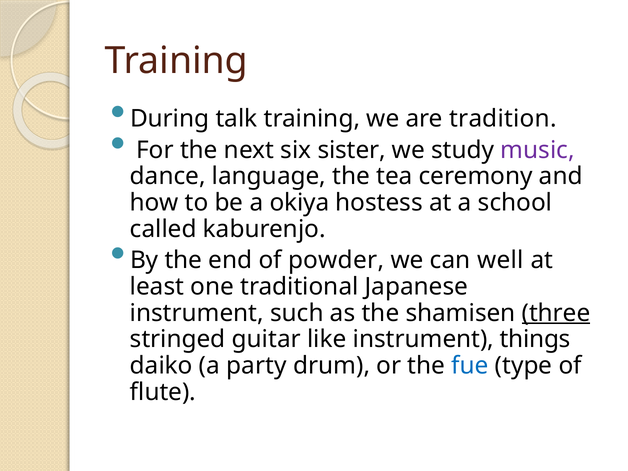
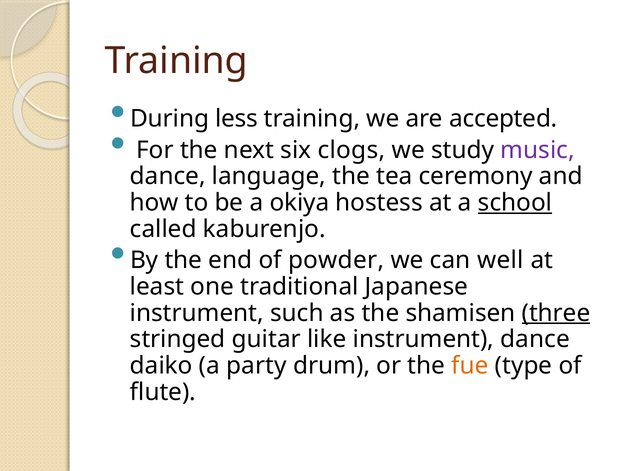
talk: talk -> less
tradition: tradition -> accepted
sister: sister -> clogs
school underline: none -> present
instrument things: things -> dance
fue colour: blue -> orange
